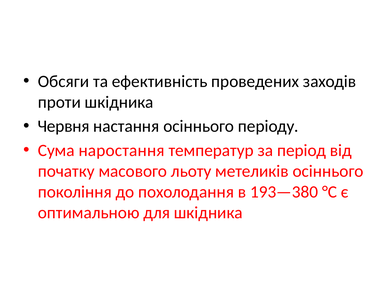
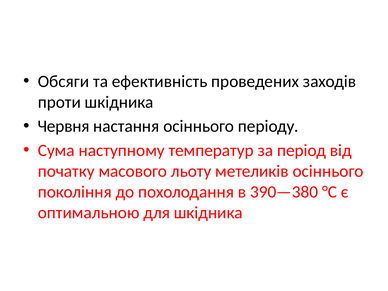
наростання: наростання -> наступному
193—380: 193—380 -> 390—380
